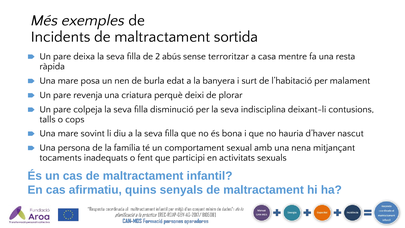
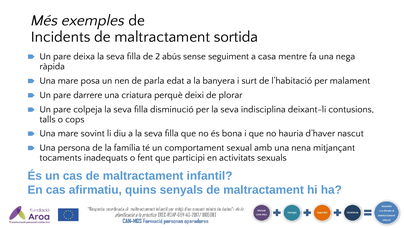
terroritzar: terroritzar -> seguiment
resta: resta -> nega
burla: burla -> parla
revenja: revenja -> darrere
